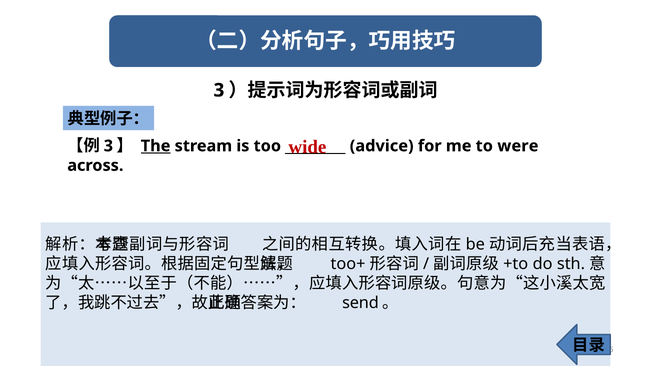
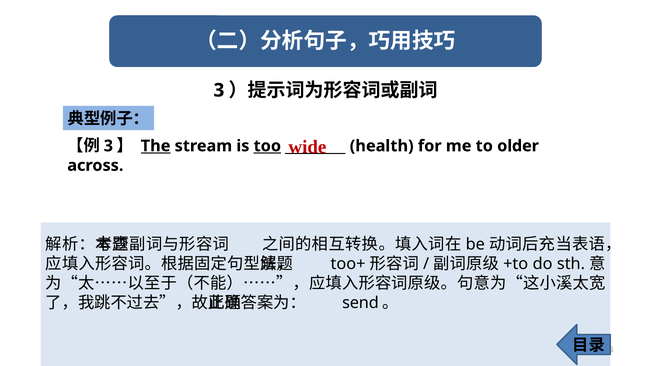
too underline: none -> present
advice: advice -> health
were: were -> older
